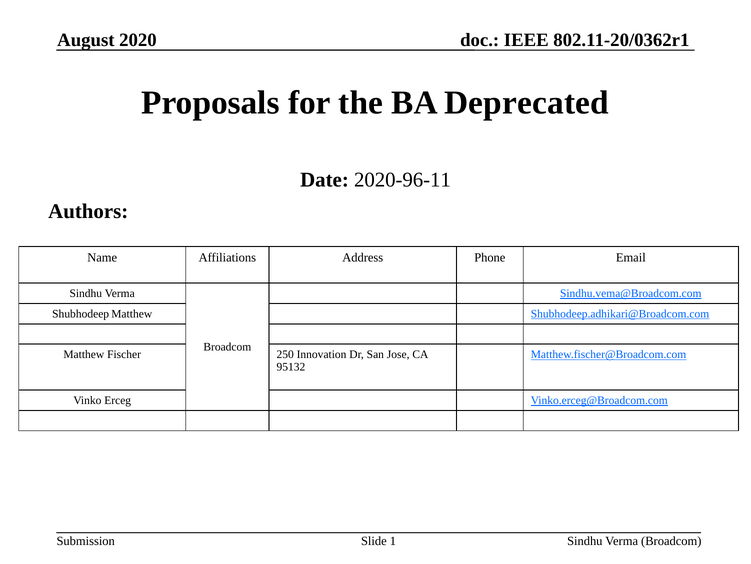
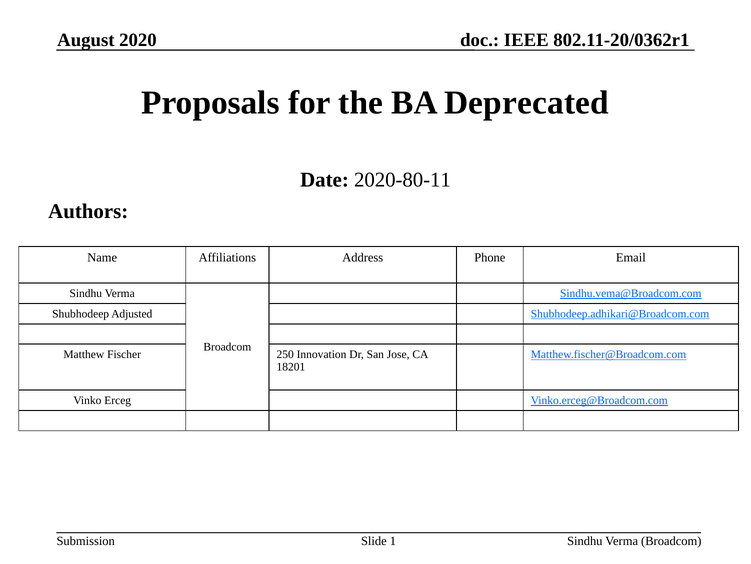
2020-96-11: 2020-96-11 -> 2020-80-11
Shubhodeep Matthew: Matthew -> Adjusted
95132: 95132 -> 18201
